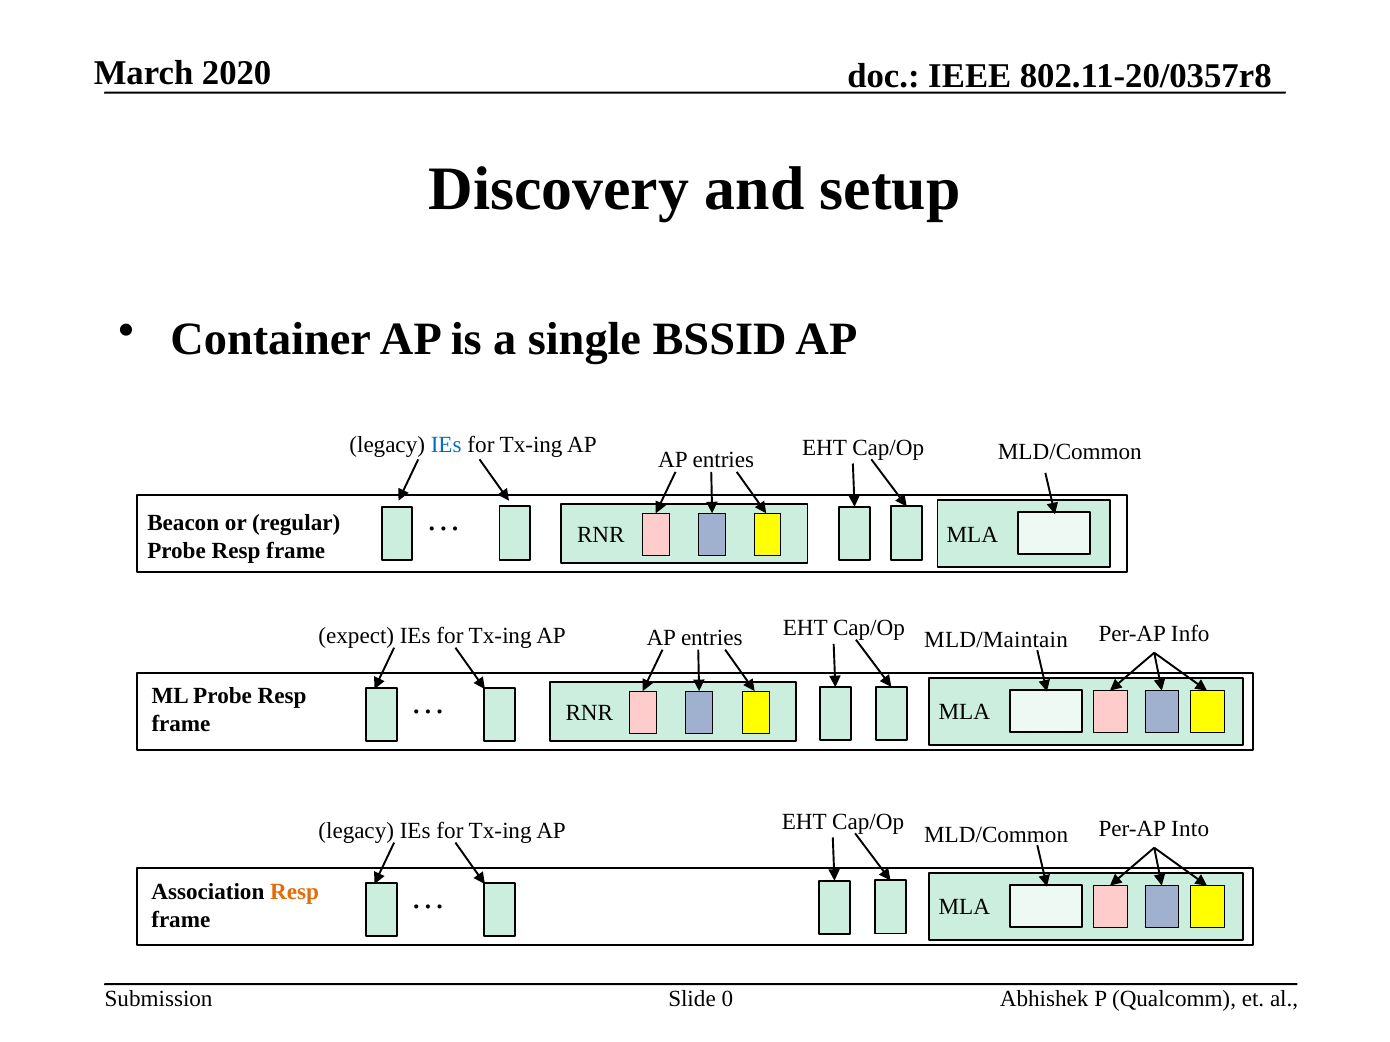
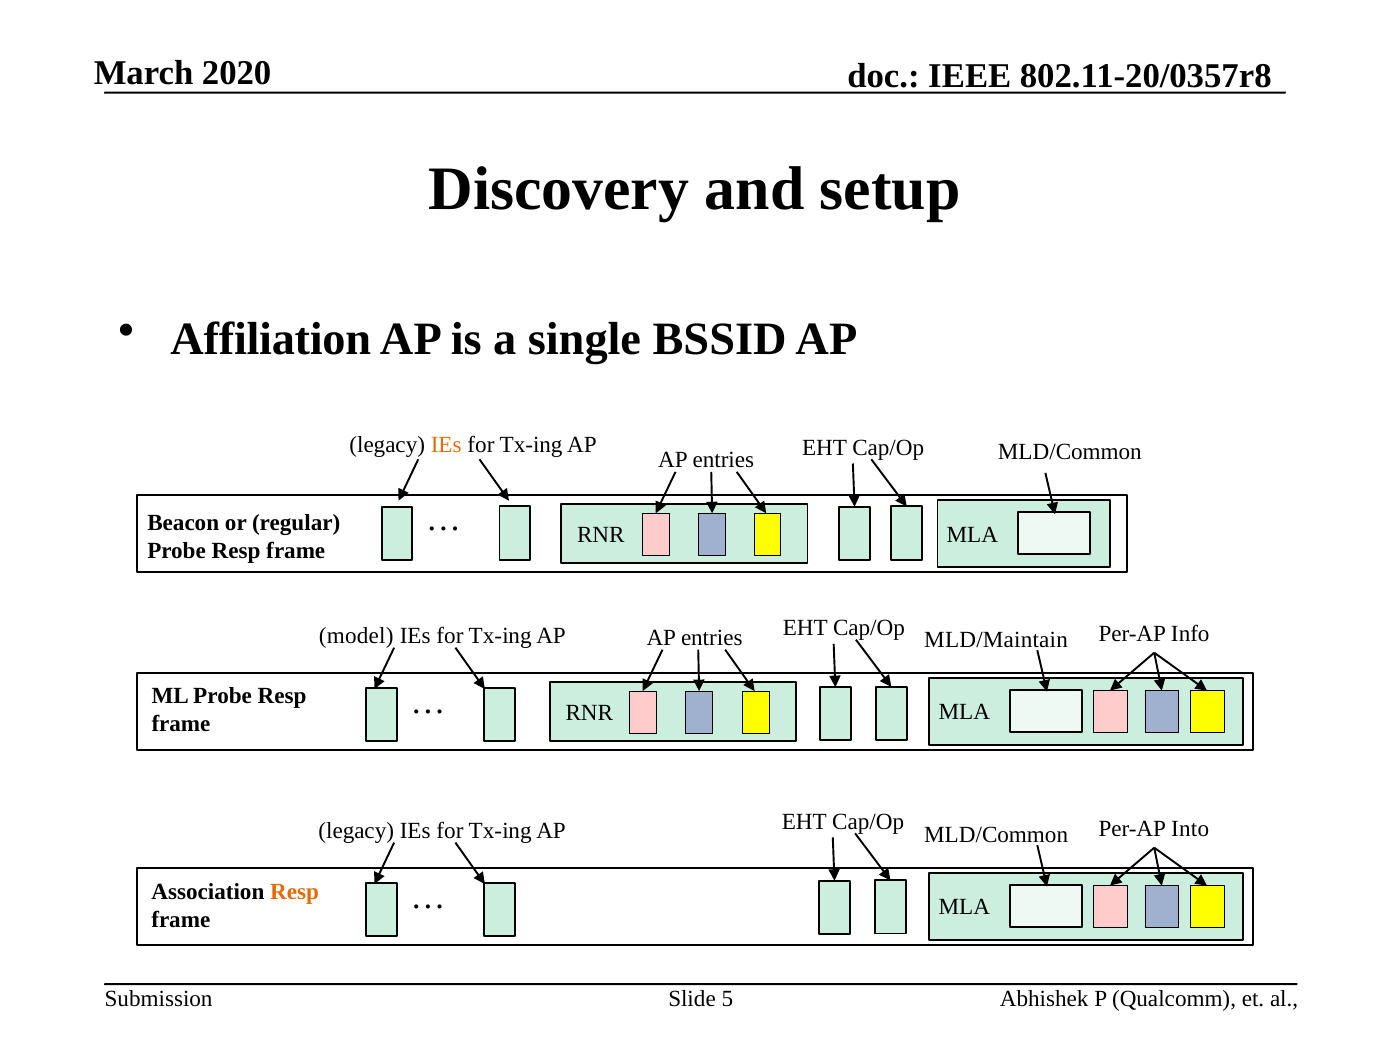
Container: Container -> Affiliation
IEs at (446, 445) colour: blue -> orange
expect: expect -> model
0: 0 -> 5
